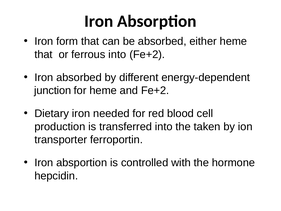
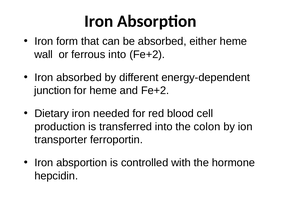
that at (44, 54): that -> wall
taken: taken -> colon
